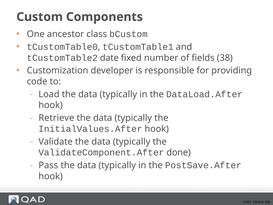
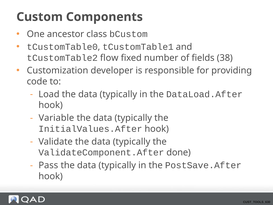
date: date -> flow
Retrieve: Retrieve -> Variable
